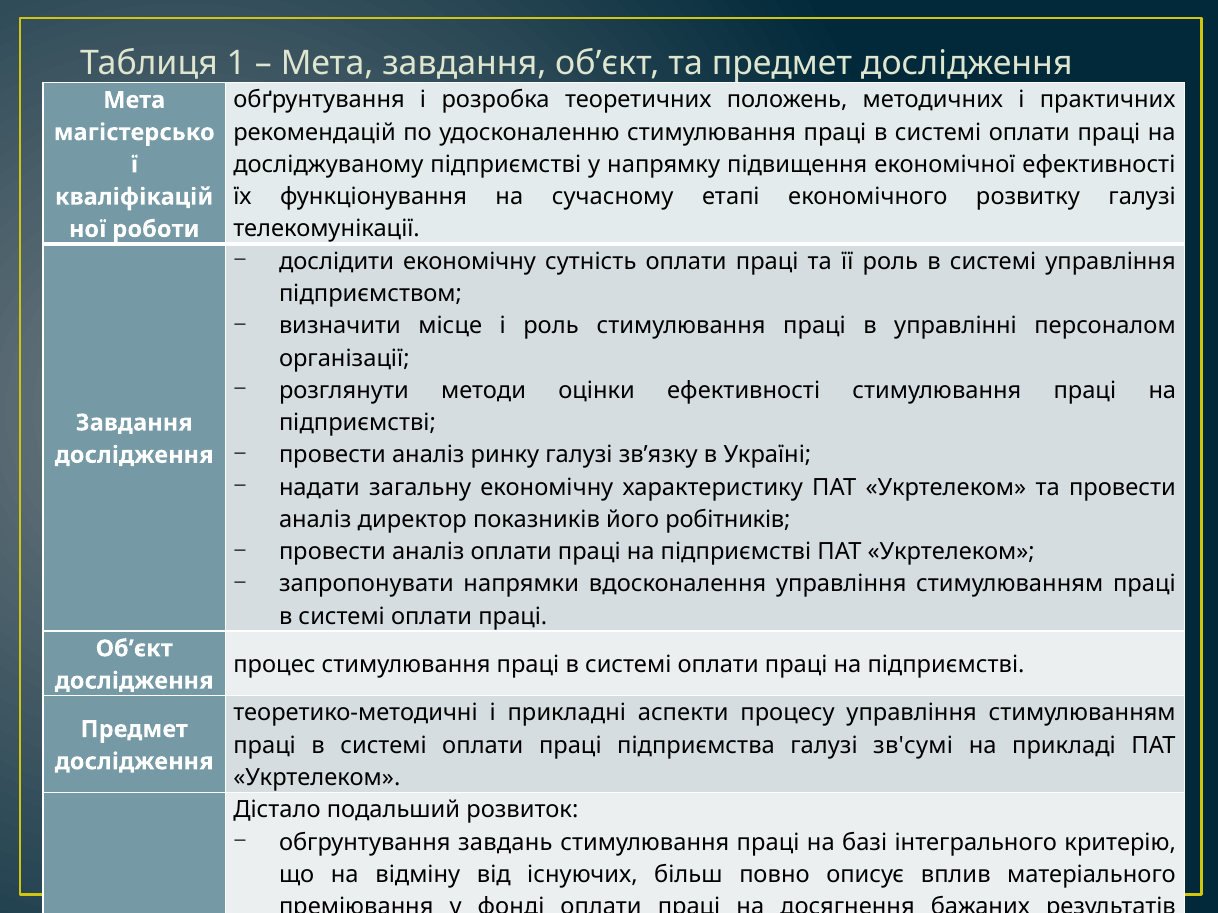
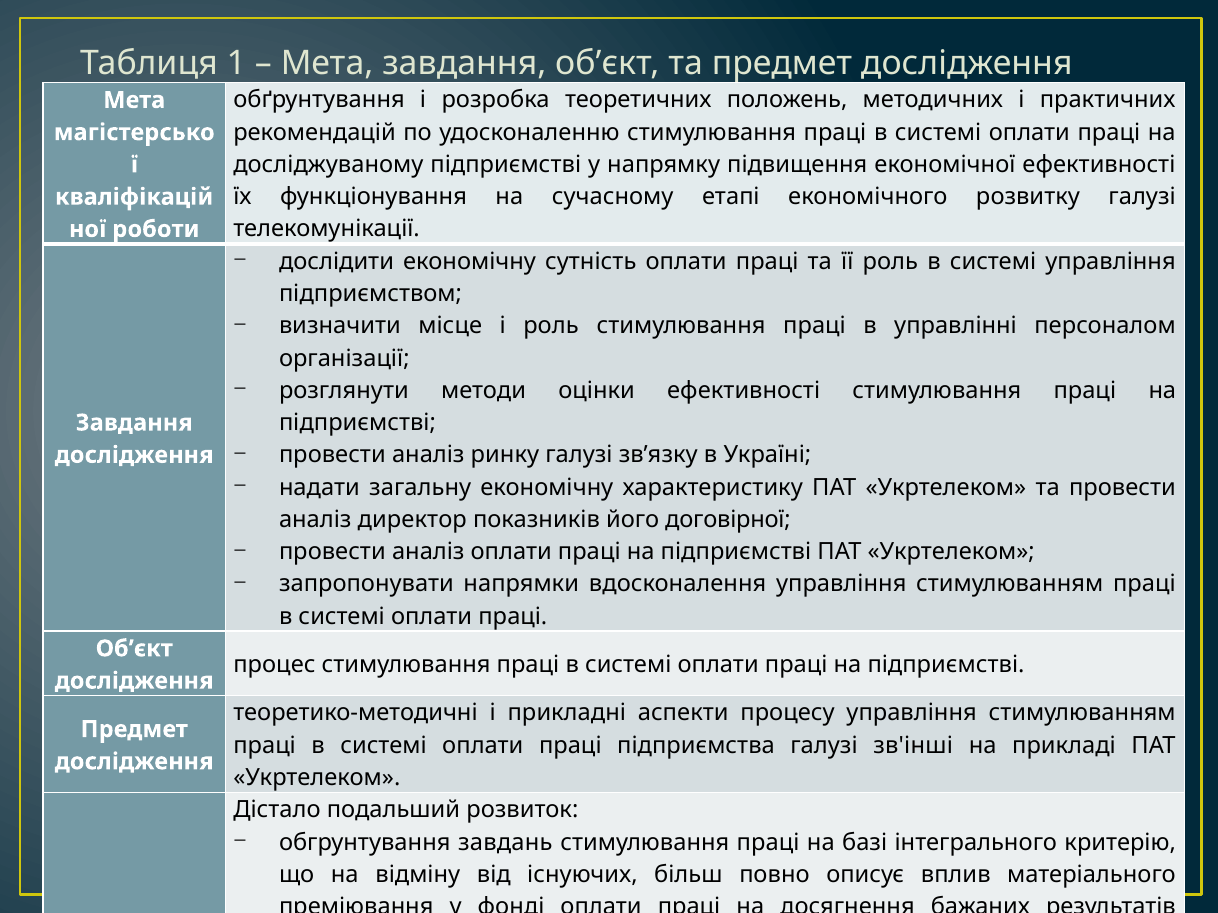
його робітників: робітників -> договірної
зв'сумі: зв'сумі -> зв'інші
